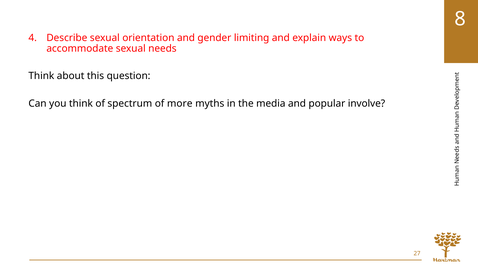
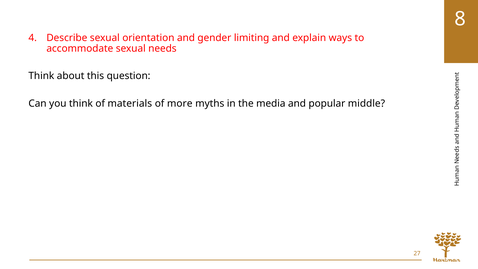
spectrum: spectrum -> materials
involve: involve -> middle
